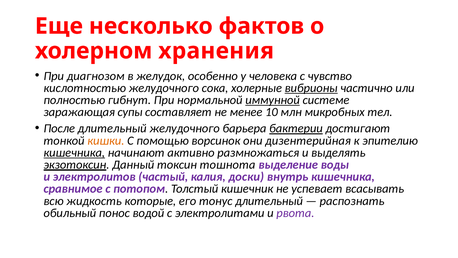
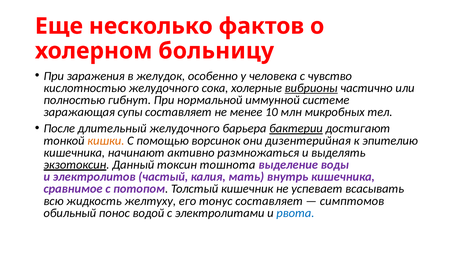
хранения: хранения -> больницу
диагнозом: диагнозом -> заражения
иммунной underline: present -> none
кишечника at (74, 152) underline: present -> none
доски: доски -> мать
которые: которые -> желтуху
тонус длительный: длительный -> составляет
распознать: распознать -> симптомов
рвота colour: purple -> blue
